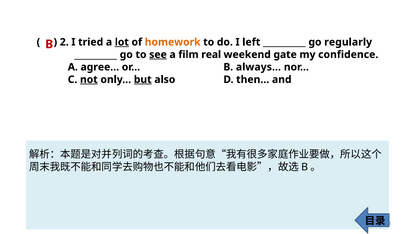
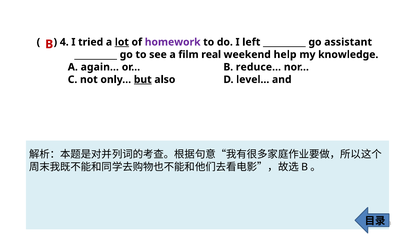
2: 2 -> 4
homework colour: orange -> purple
regularly: regularly -> assistant
see underline: present -> none
gate: gate -> help
confidence: confidence -> knowledge
agree…: agree… -> again…
always…: always… -> reduce…
not underline: present -> none
then…: then… -> level…
